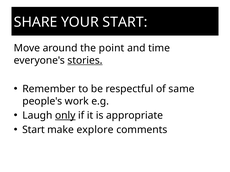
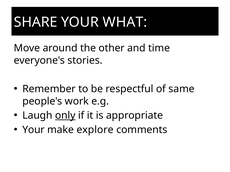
YOUR START: START -> WHAT
point: point -> other
stories underline: present -> none
Start at (34, 130): Start -> Your
